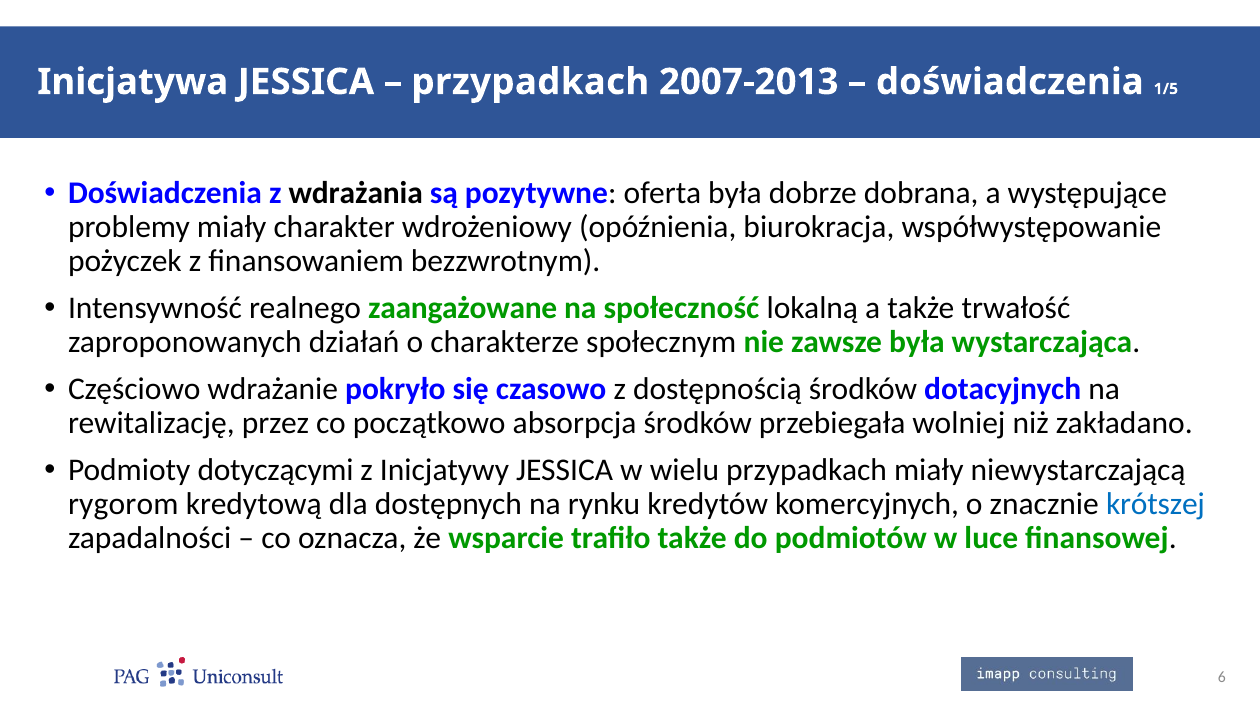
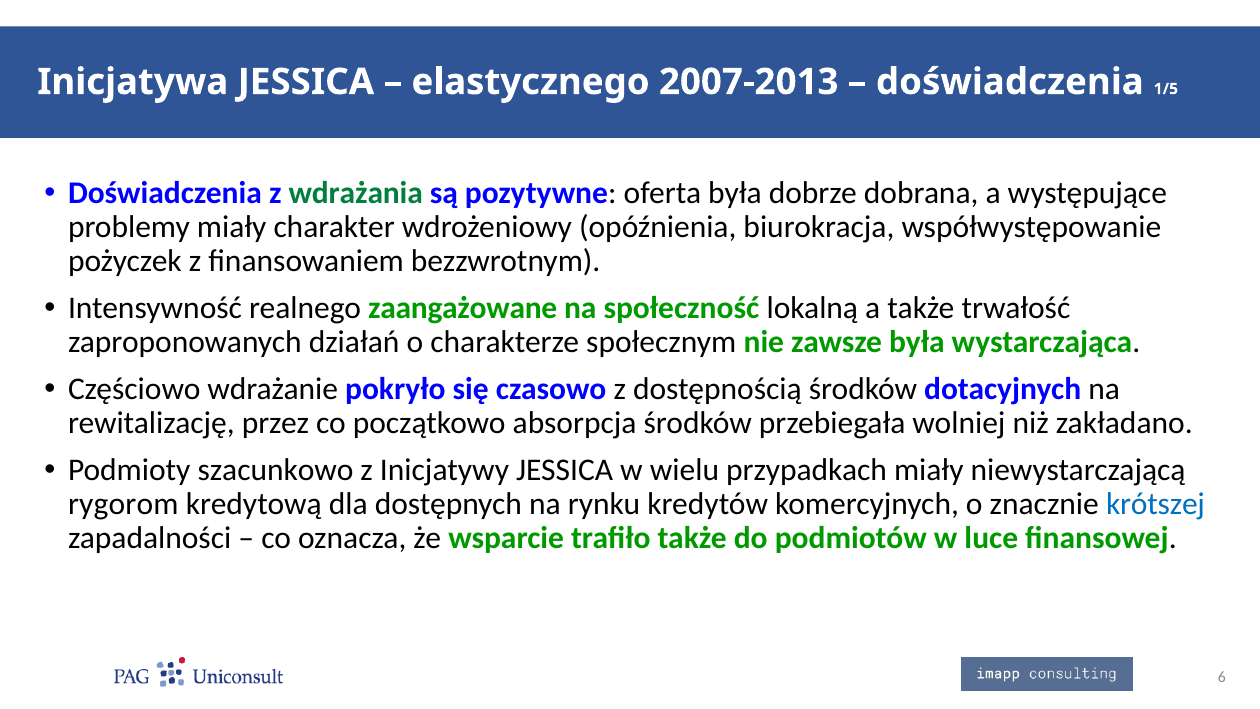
przypadkach at (530, 82): przypadkach -> elastycznego
wdrażania colour: black -> green
dotyczącymi: dotyczącymi -> szacunkowo
